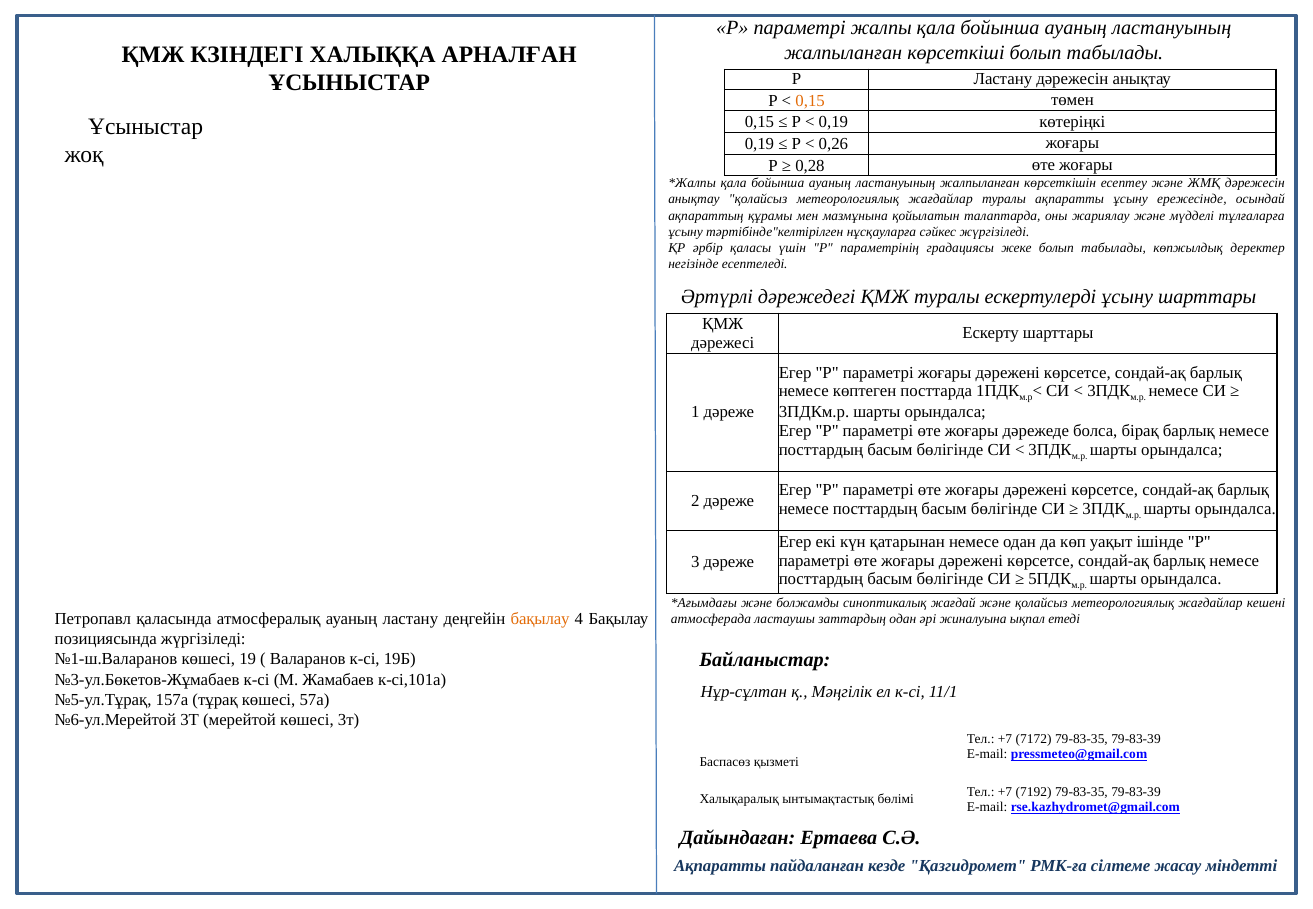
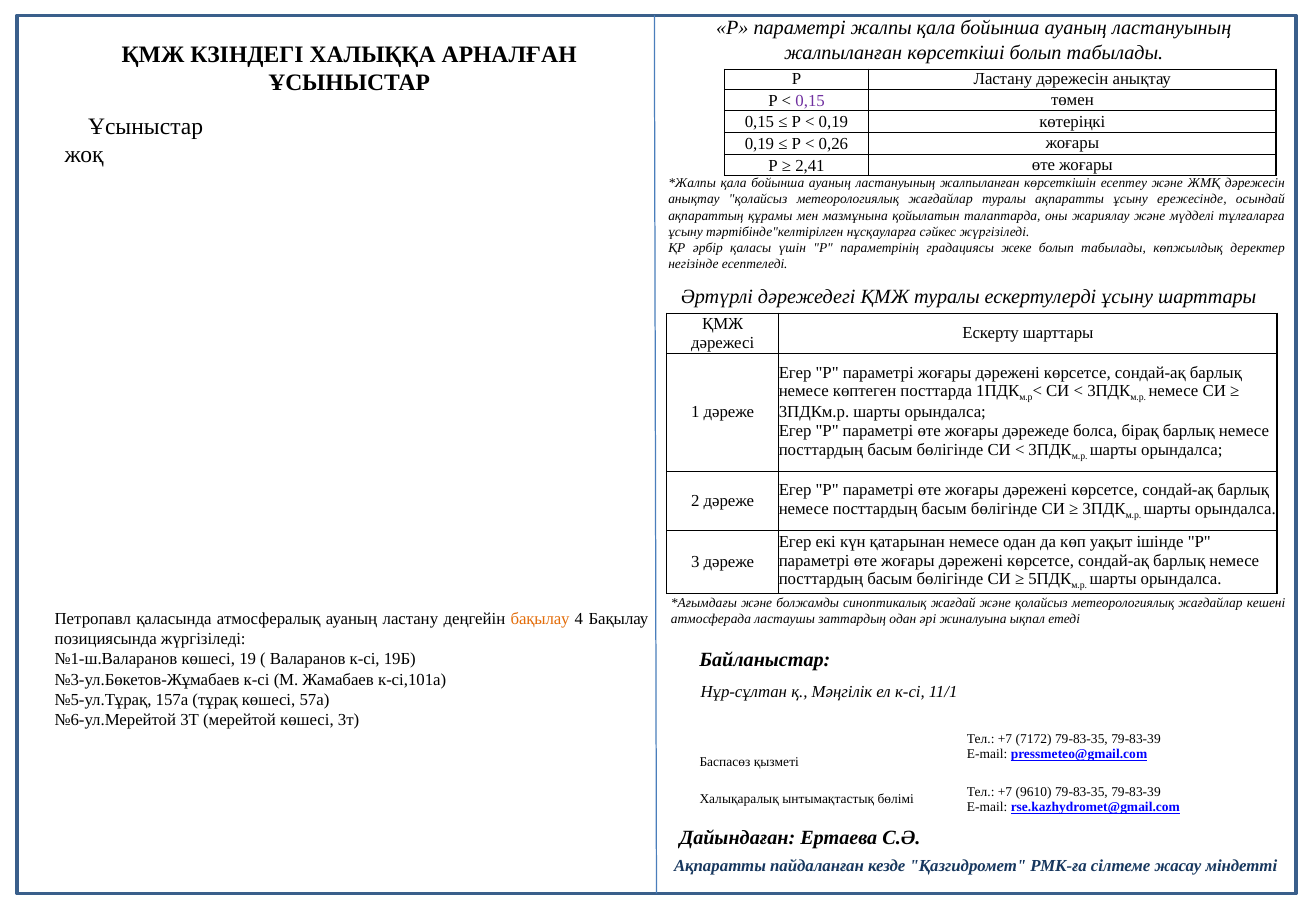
0,15 at (810, 101) colour: orange -> purple
0,28: 0,28 -> 2,41
7192: 7192 -> 9610
